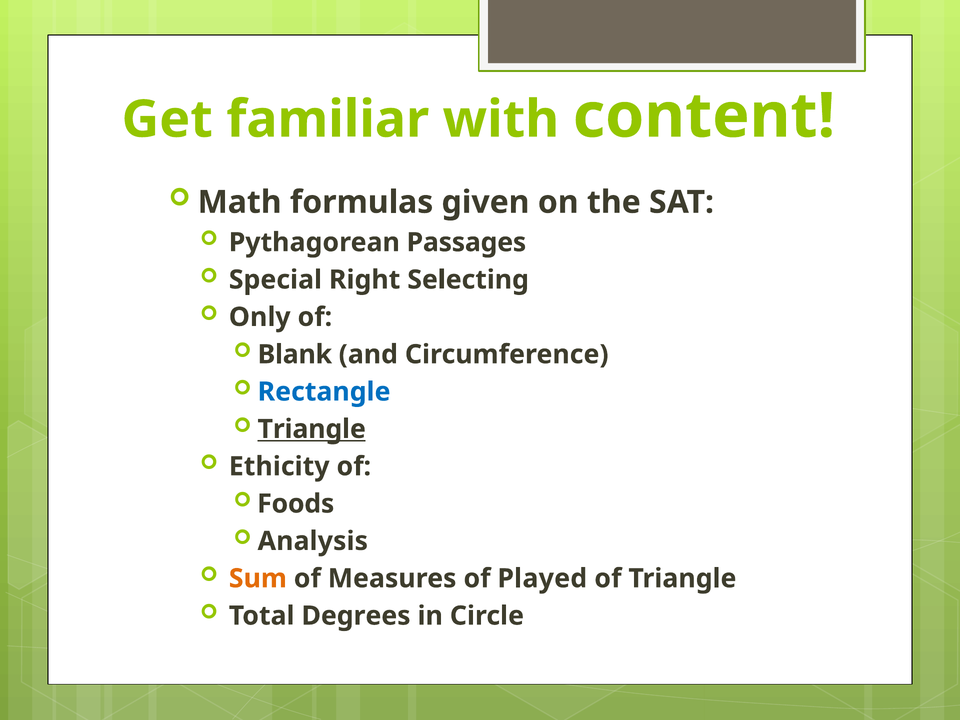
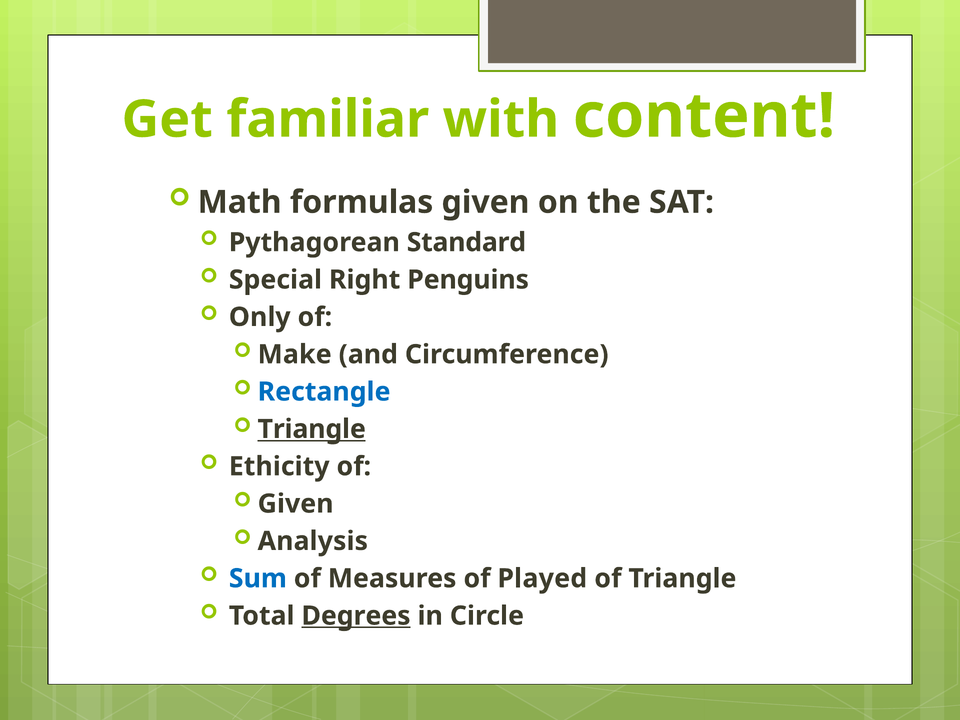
Passages: Passages -> Standard
Selecting: Selecting -> Penguins
Blank: Blank -> Make
Foods at (296, 504): Foods -> Given
Sum colour: orange -> blue
Degrees underline: none -> present
